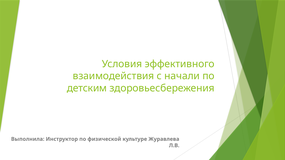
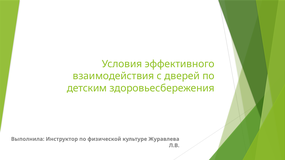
начали: начали -> дверей
